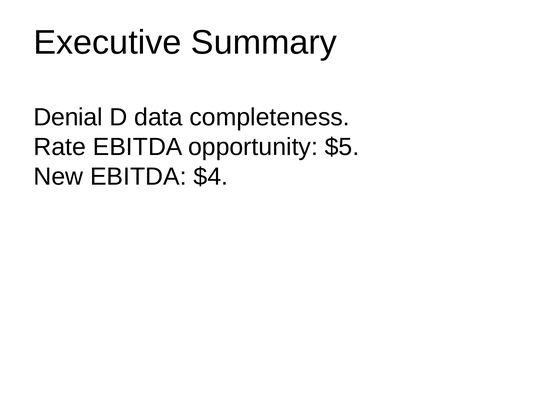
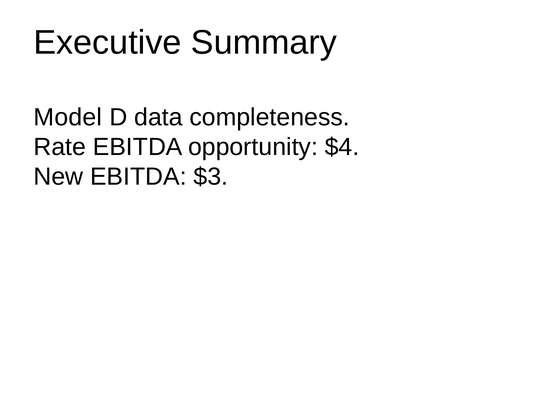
Denial: Denial -> Model
$5: $5 -> $4
$4: $4 -> $3
